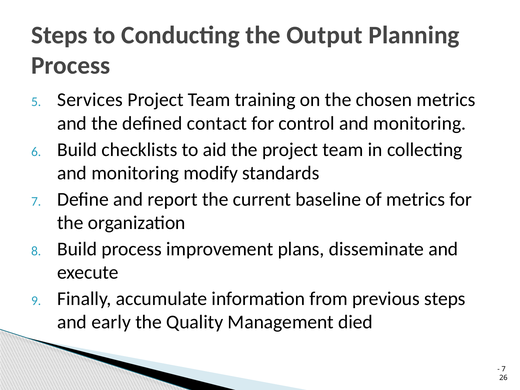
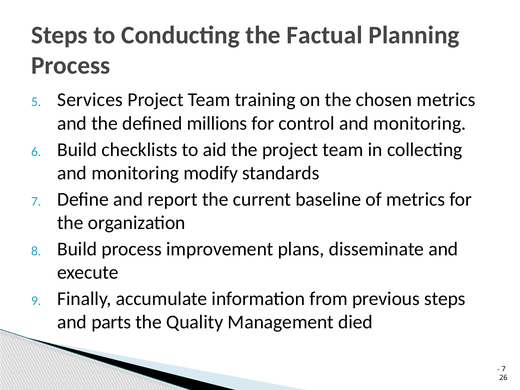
Output: Output -> Factual
contact: contact -> millions
early: early -> parts
